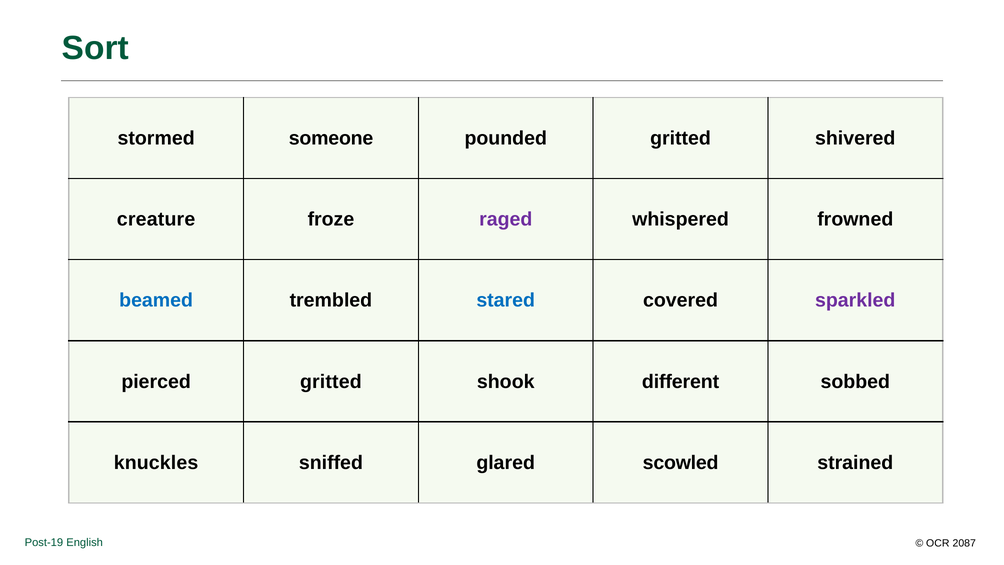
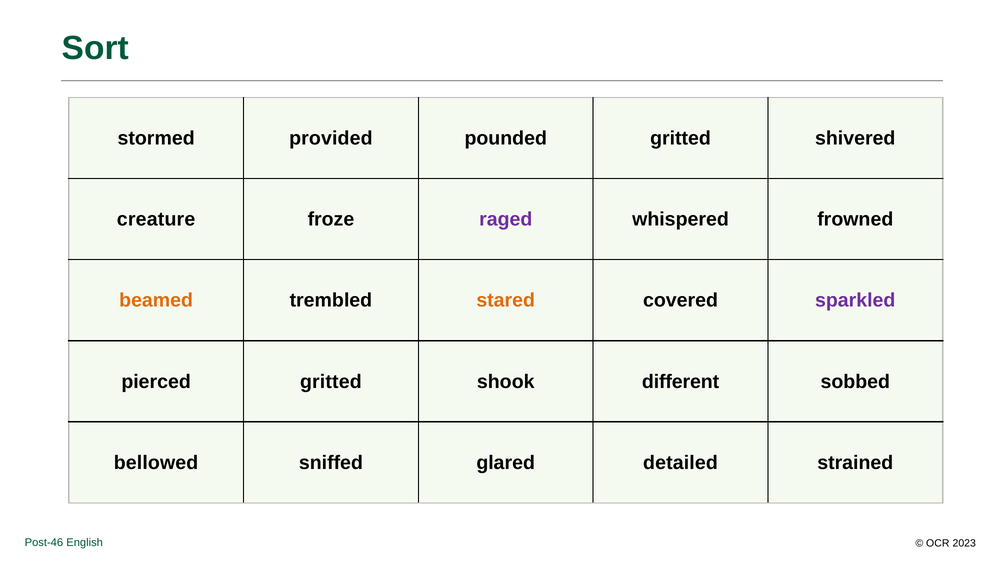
someone: someone -> provided
beamed colour: blue -> orange
stared colour: blue -> orange
knuckles: knuckles -> bellowed
scowled: scowled -> detailed
Post-19: Post-19 -> Post-46
2087: 2087 -> 2023
